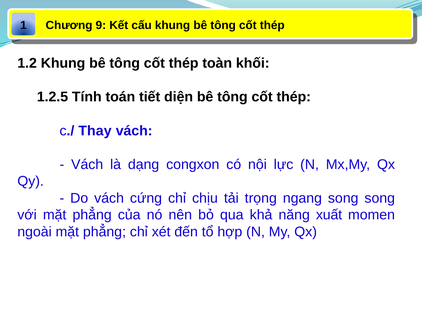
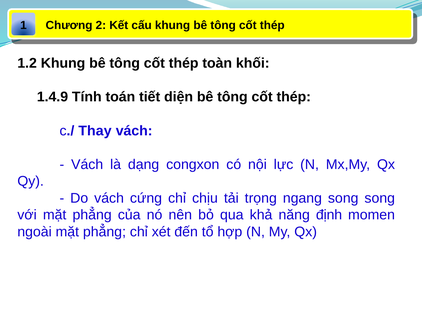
9: 9 -> 2
1.2.5: 1.2.5 -> 1.4.9
xuất: xuất -> định
